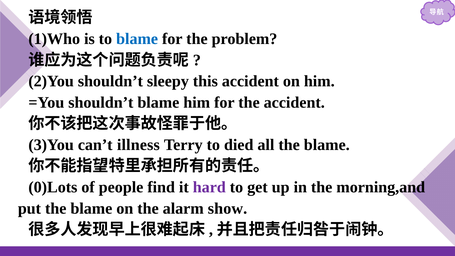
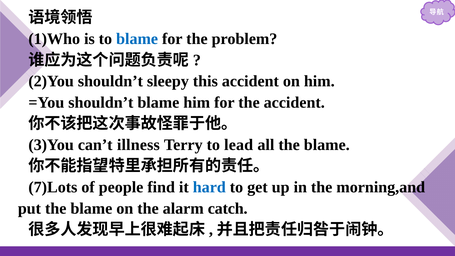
died: died -> lead
0)Lots: 0)Lots -> 7)Lots
hard colour: purple -> blue
show: show -> catch
